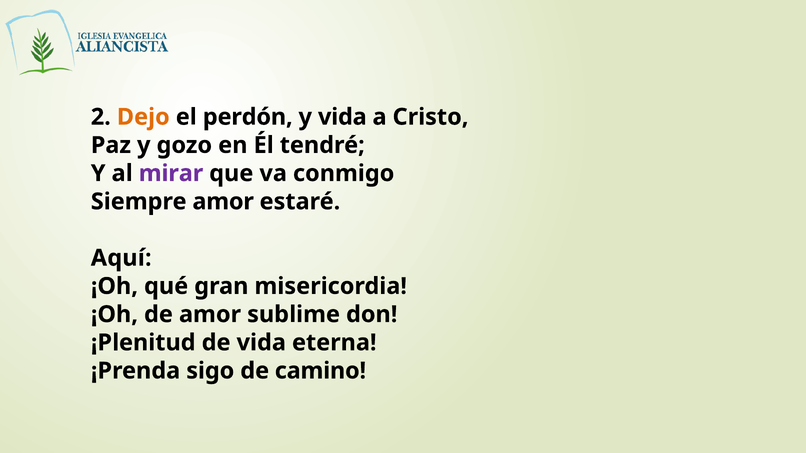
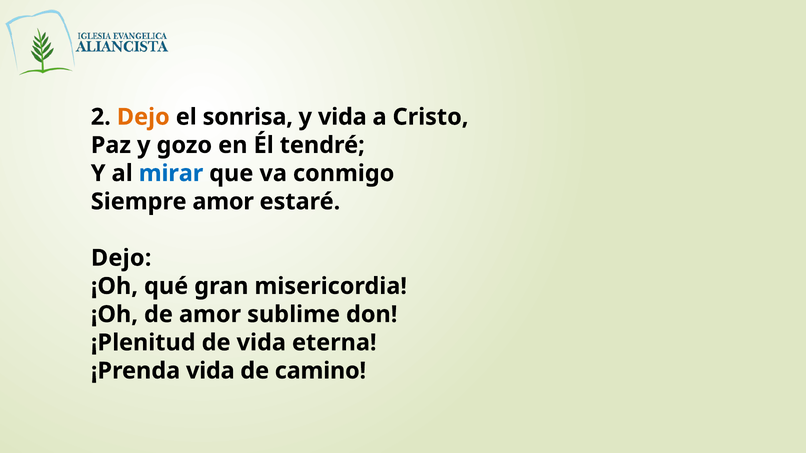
perdón: perdón -> sonrisa
mirar colour: purple -> blue
Aquí at (121, 258): Aquí -> Dejo
¡Prenda sigo: sigo -> vida
